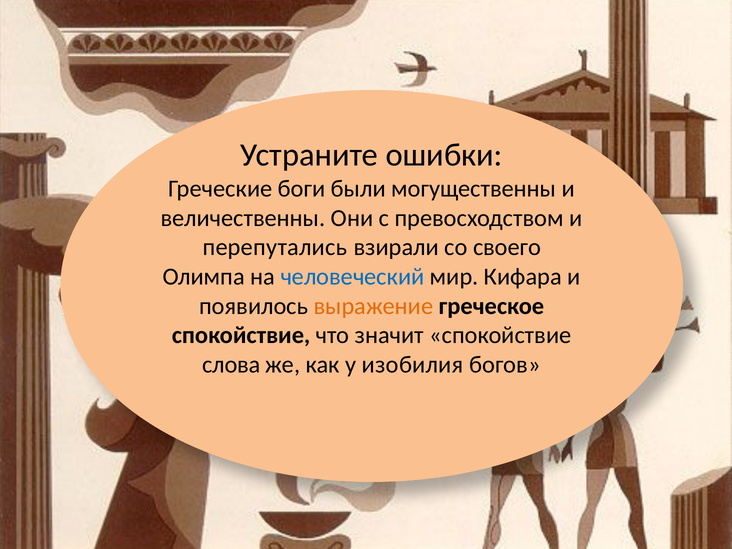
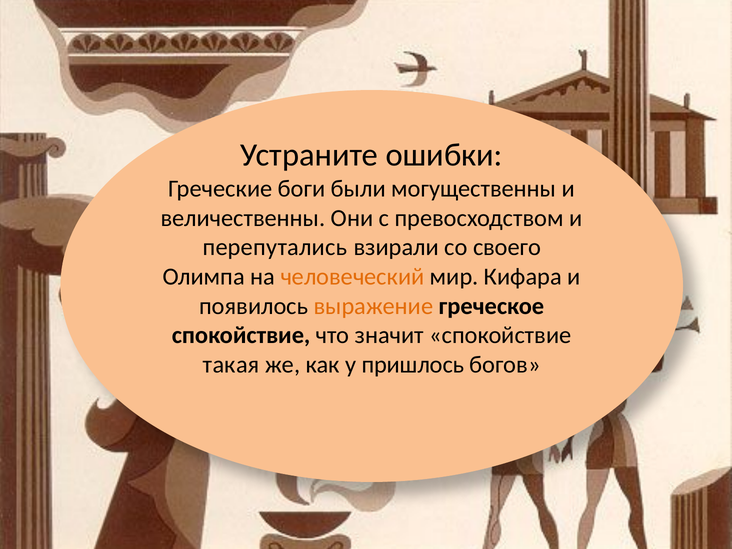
человеческий colour: blue -> orange
слова: слова -> такая
изобилия: изобилия -> пришлось
